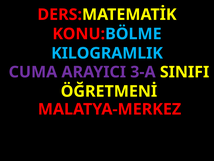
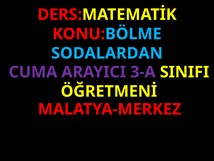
KILOGRAMLIK: KILOGRAMLIK -> SODALARDAN
